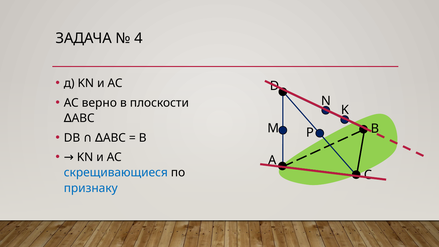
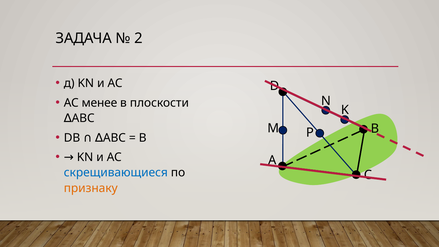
4: 4 -> 2
верно: верно -> менее
признаку colour: blue -> orange
